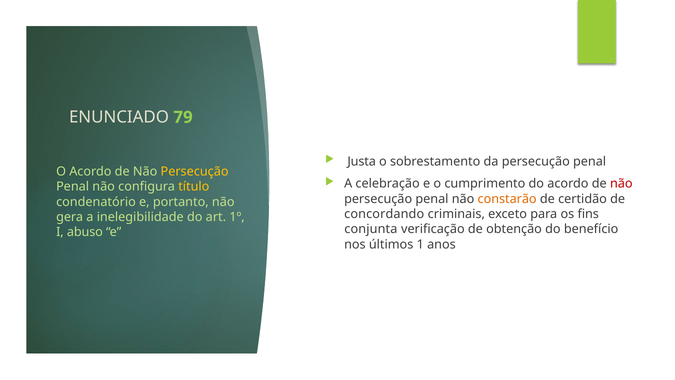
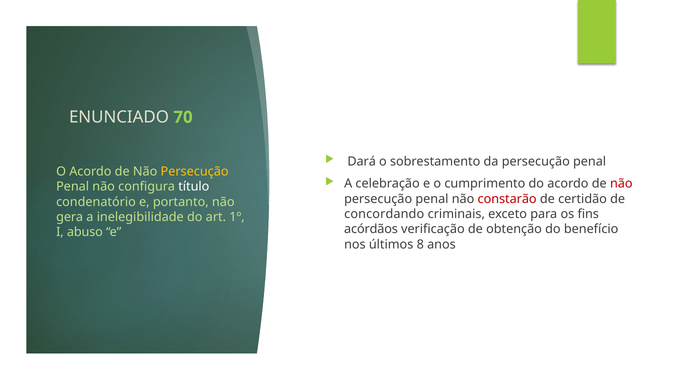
79: 79 -> 70
Justa: Justa -> Dará
título colour: yellow -> white
constarão colour: orange -> red
conjunta: conjunta -> acórdãos
1: 1 -> 8
